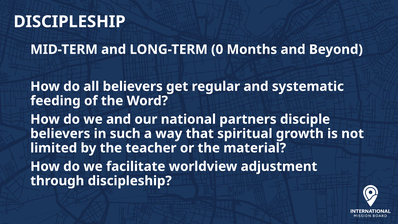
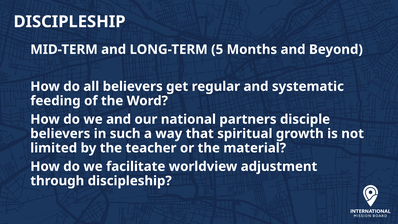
0: 0 -> 5
